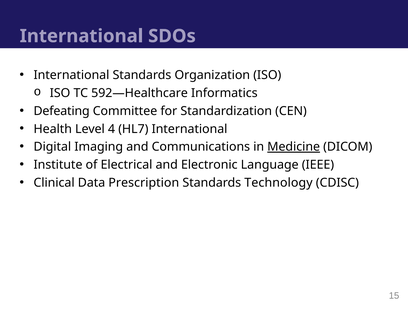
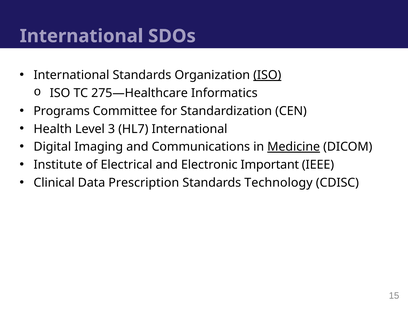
ISO at (267, 75) underline: none -> present
592—Healthcare: 592—Healthcare -> 275—Healthcare
Defeating: Defeating -> Programs
4: 4 -> 3
Language: Language -> Important
